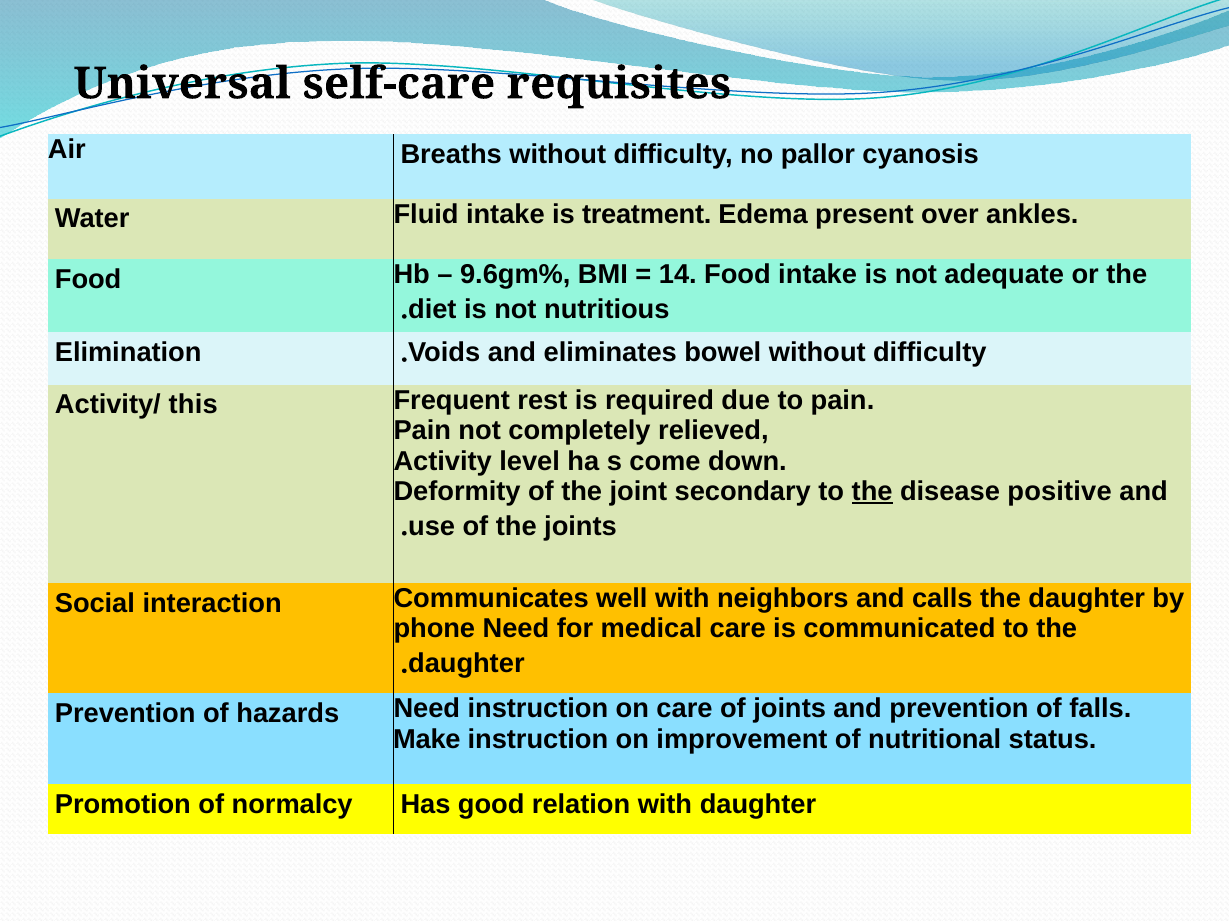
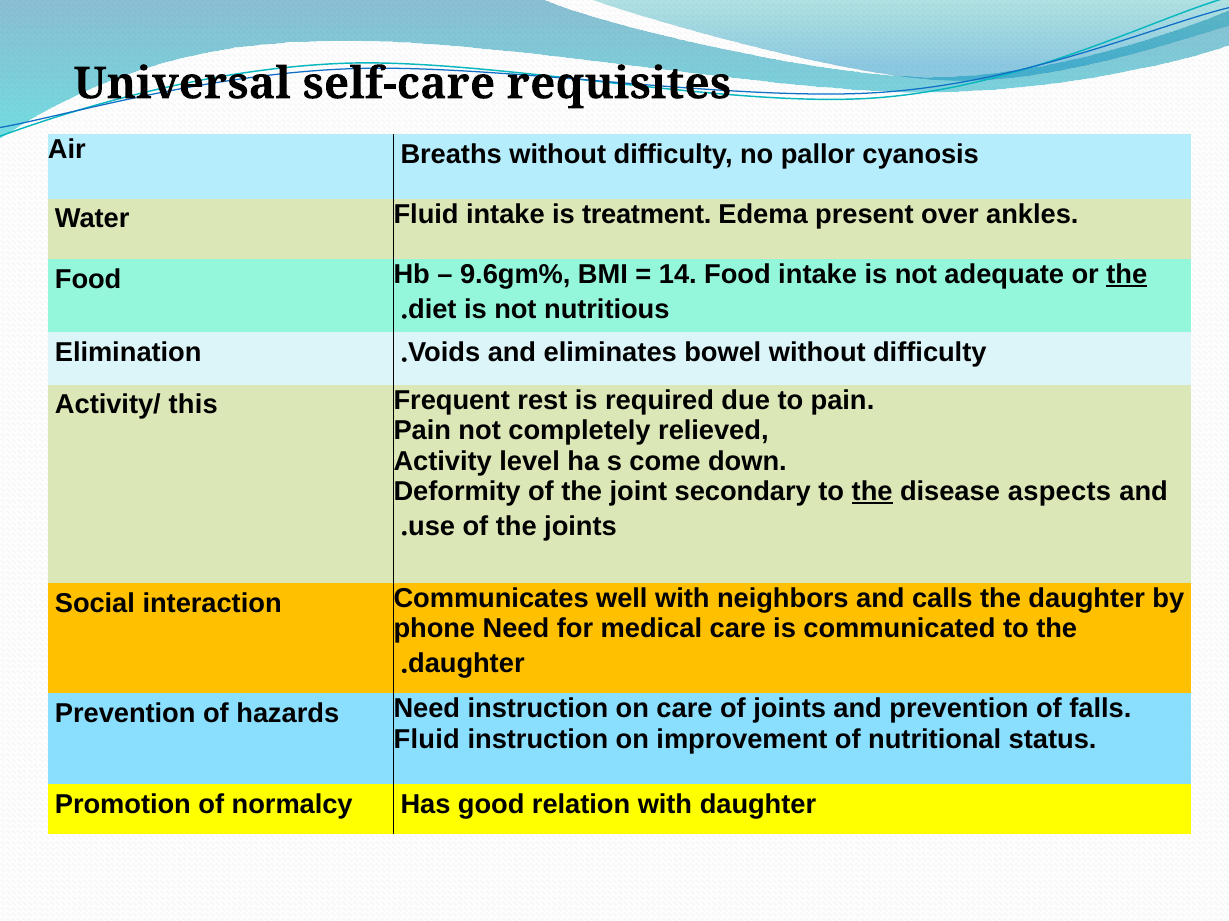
the at (1127, 275) underline: none -> present
positive: positive -> aspects
Make at (427, 740): Make -> Fluid
